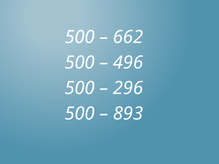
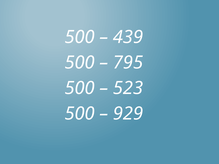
662: 662 -> 439
496: 496 -> 795
296: 296 -> 523
893: 893 -> 929
